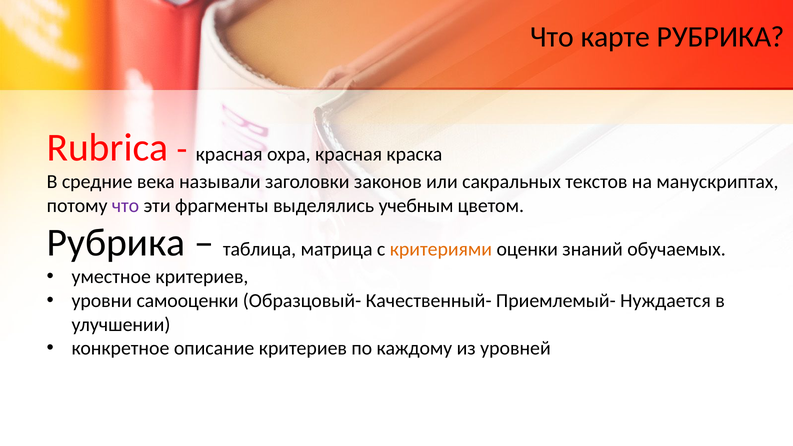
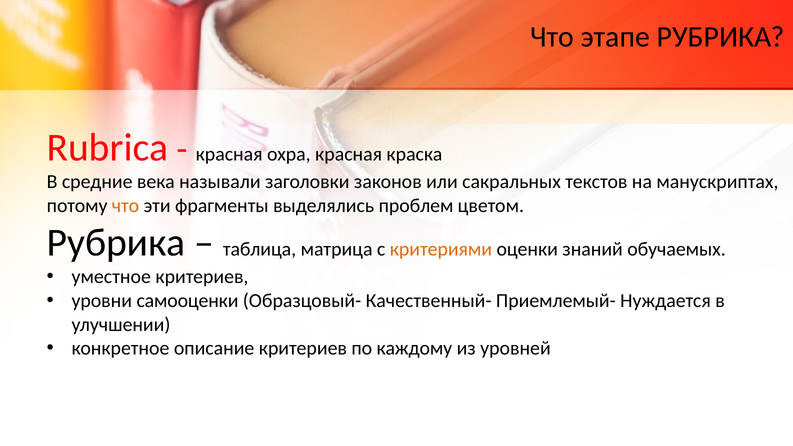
карте: карте -> этапе
что at (126, 206) colour: purple -> orange
учебным: учебным -> проблем
